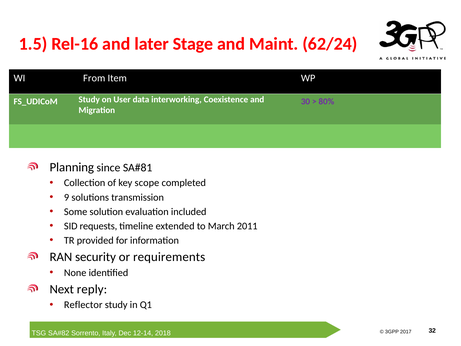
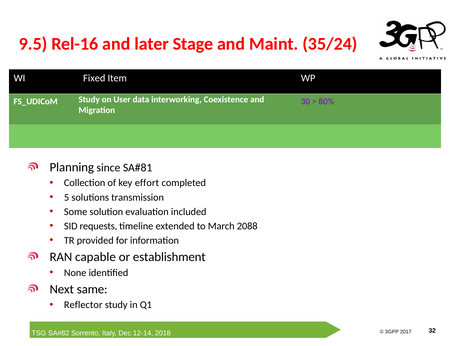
1.5: 1.5 -> 9.5
62/24: 62/24 -> 35/24
From: From -> Fixed
scope: scope -> effort
9: 9 -> 5
2011: 2011 -> 2088
security: security -> capable
requirements: requirements -> establishment
reply: reply -> same
